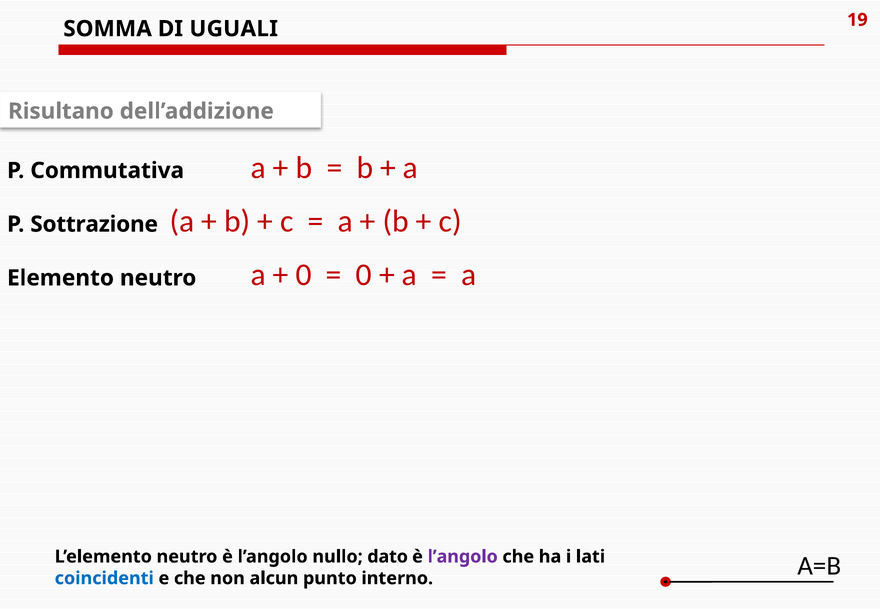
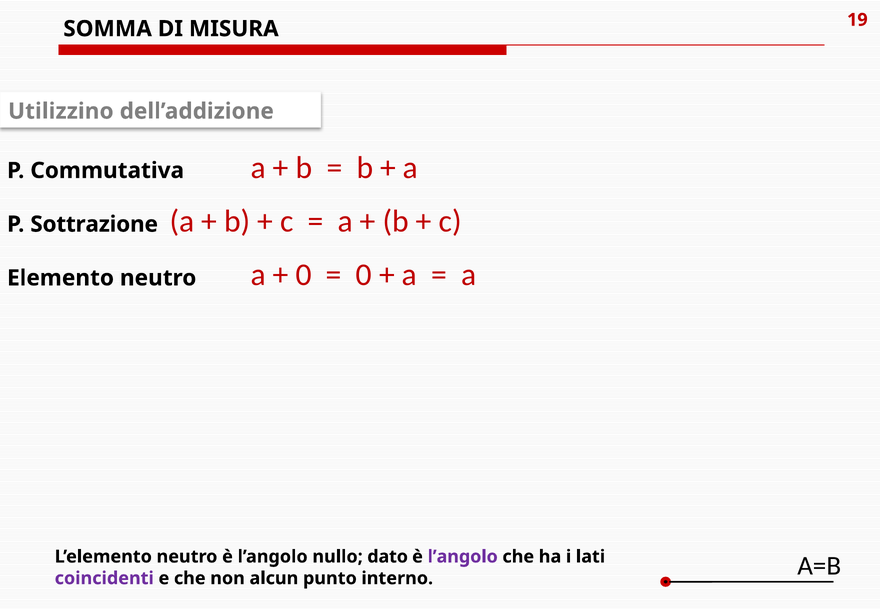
UGUALI: UGUALI -> MISURA
Risultano: Risultano -> Utilizzino
coincidenti colour: blue -> purple
